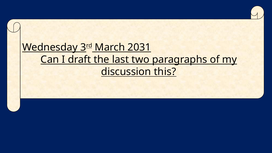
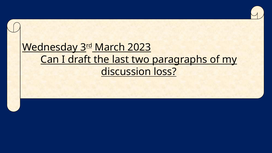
2031: 2031 -> 2023
this: this -> loss
